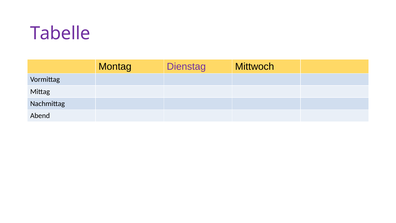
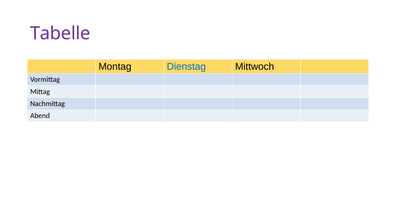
Dienstag colour: purple -> blue
